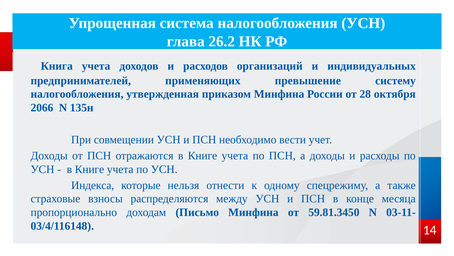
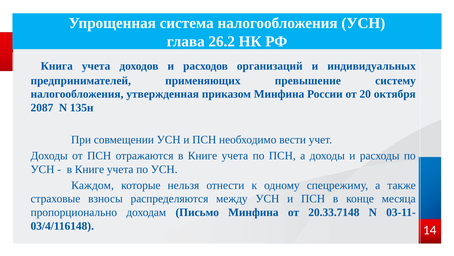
28: 28 -> 20
2066: 2066 -> 2087
Индекса: Индекса -> Каждом
59.81.3450: 59.81.3450 -> 20.33.7148
